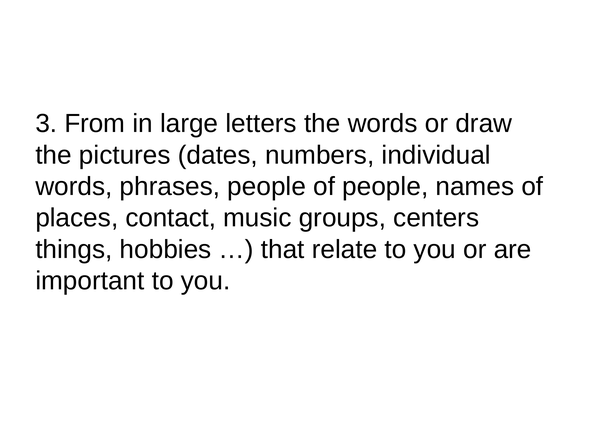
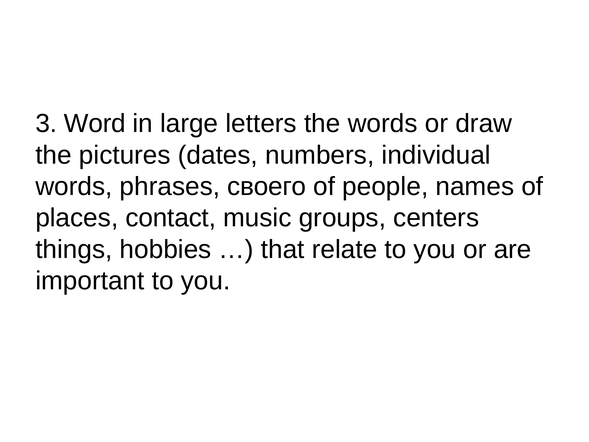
From: From -> Word
phrases people: people -> своего
